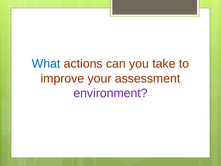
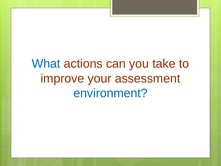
environment colour: purple -> blue
